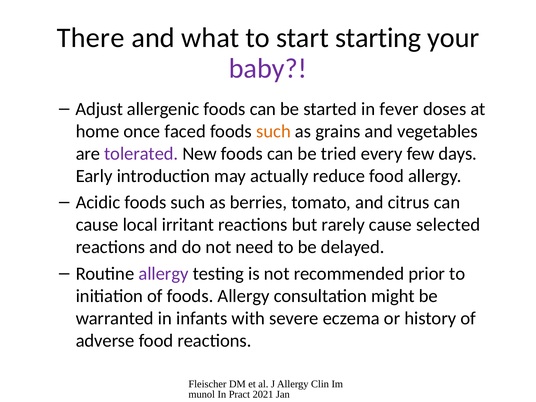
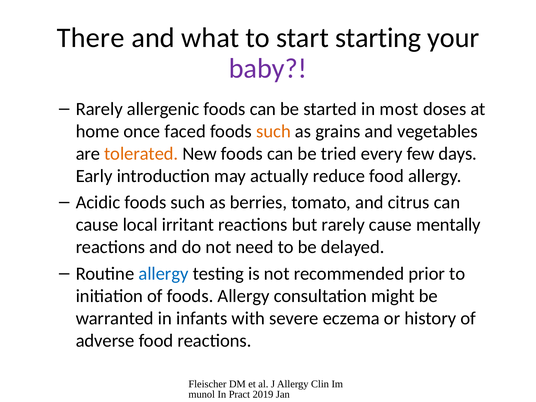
Adjust at (99, 109): Adjust -> Rarely
fever: fever -> most
tolerated colour: purple -> orange
selected: selected -> mentally
allergy at (164, 274) colour: purple -> blue
2021: 2021 -> 2019
